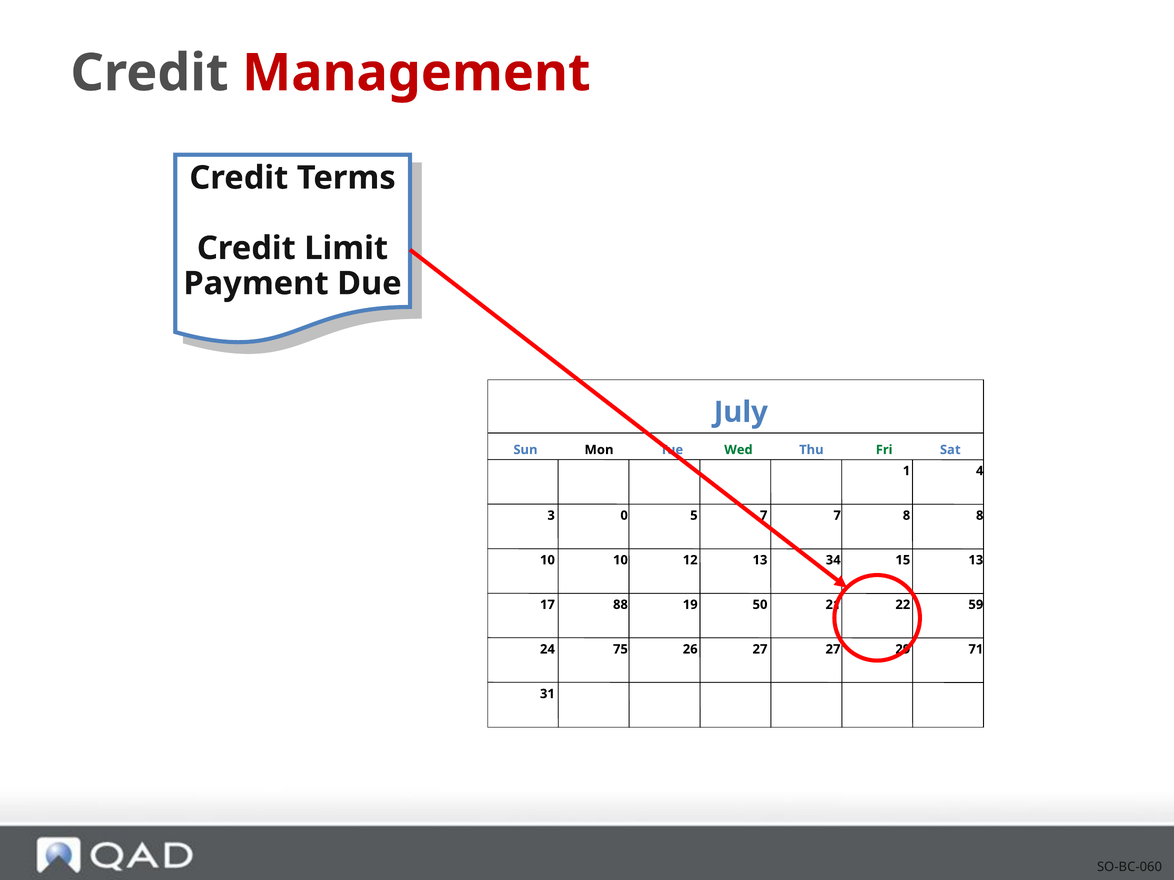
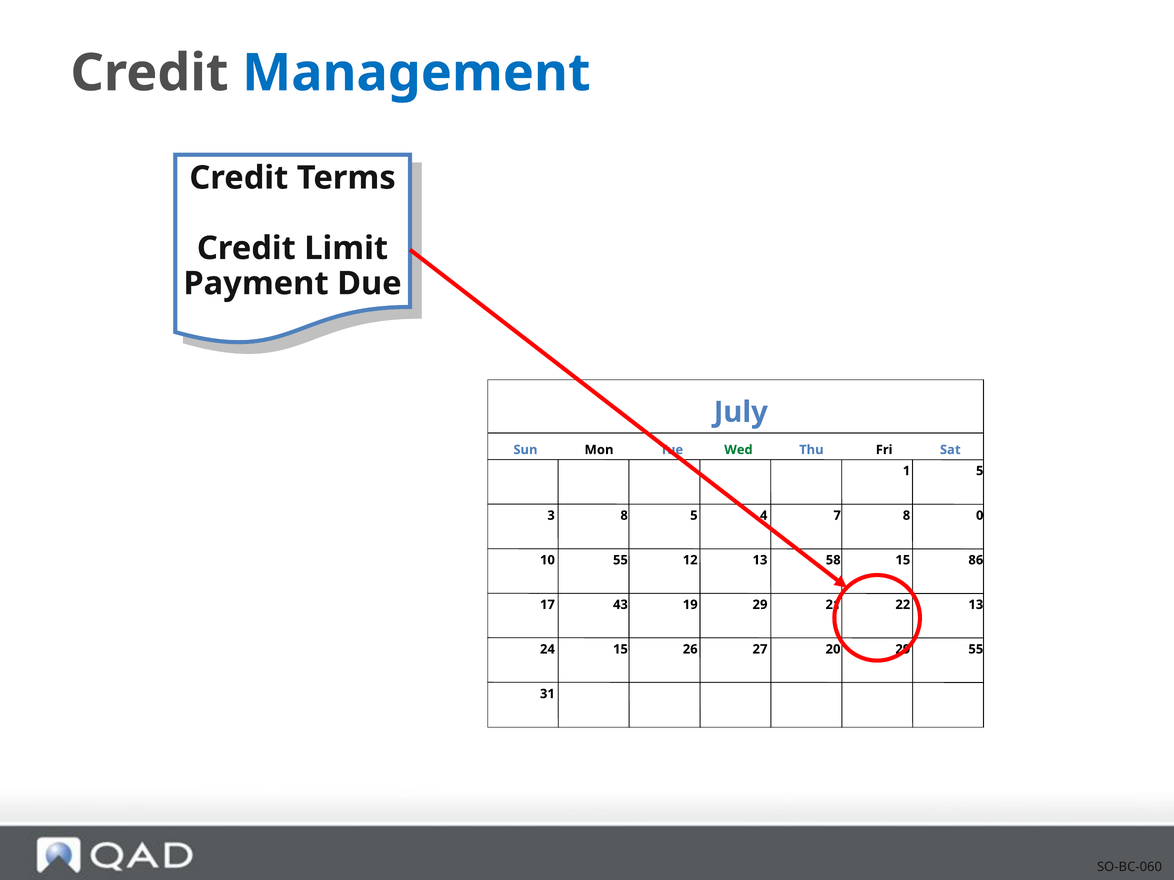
Management colour: red -> blue
Fri colour: green -> black
1 4: 4 -> 5
3 0: 0 -> 8
5 7: 7 -> 4
8 8: 8 -> 0
10 10: 10 -> 55
34: 34 -> 58
15 13: 13 -> 86
88: 88 -> 43
19 50: 50 -> 29
22 59: 59 -> 13
24 75: 75 -> 15
27 27: 27 -> 20
29 71: 71 -> 55
